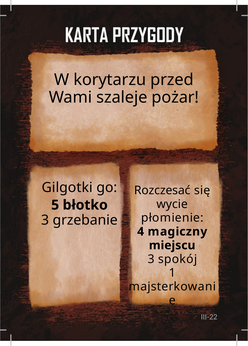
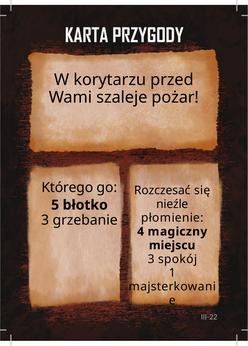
Gilgotki: Gilgotki -> Którego
wycie: wycie -> nieźle
